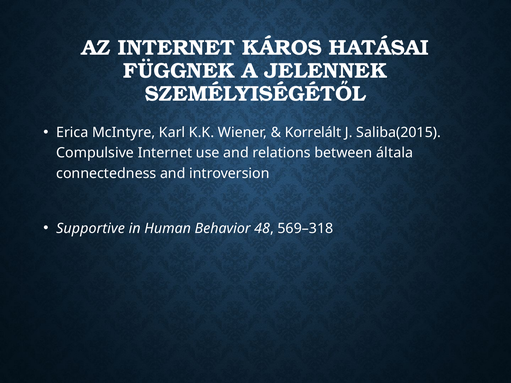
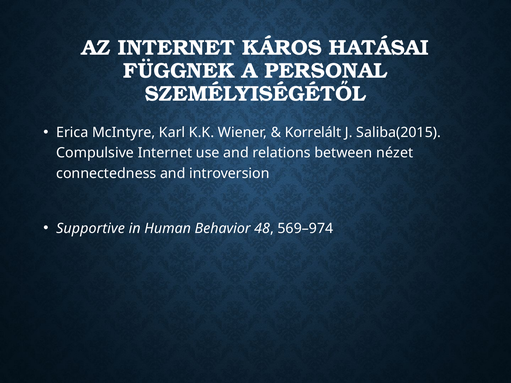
JELENNEK: JELENNEK -> PERSONAL
általa: általa -> nézet
569–318: 569–318 -> 569–974
